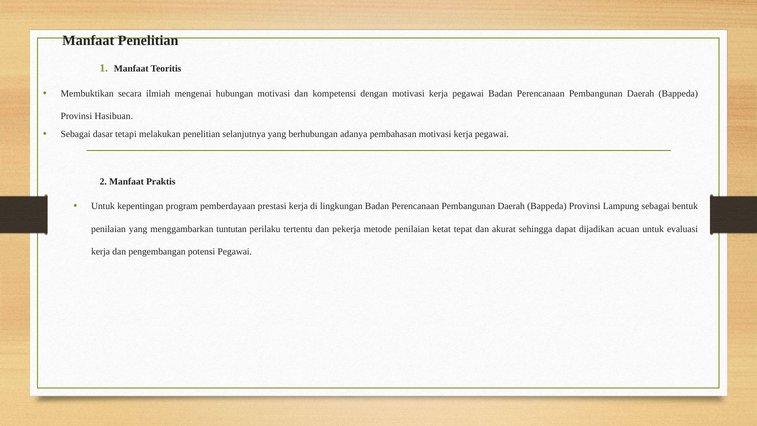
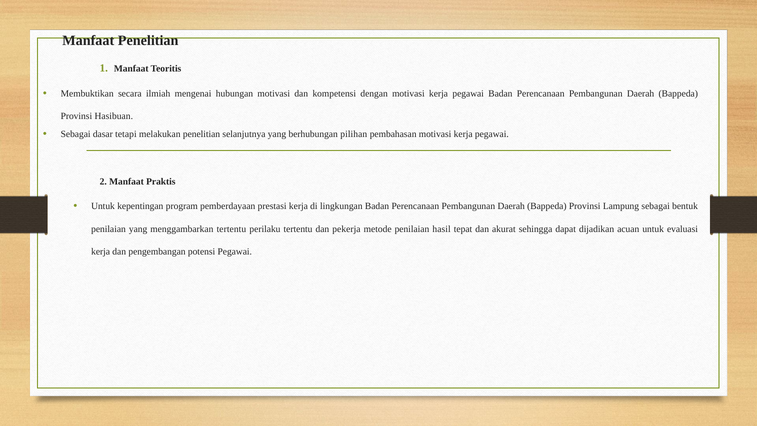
adanya: adanya -> pilihan
menggambarkan tuntutan: tuntutan -> tertentu
ketat: ketat -> hasil
